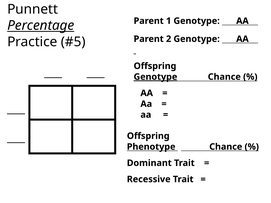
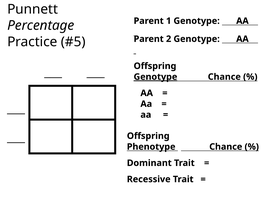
Percentage underline: present -> none
